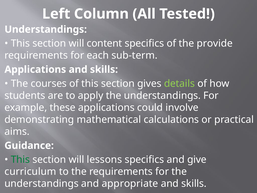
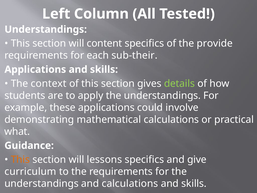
sub-term: sub-term -> sub-their
courses: courses -> context
aims: aims -> what
This at (20, 159) colour: green -> orange
and appropriate: appropriate -> calculations
